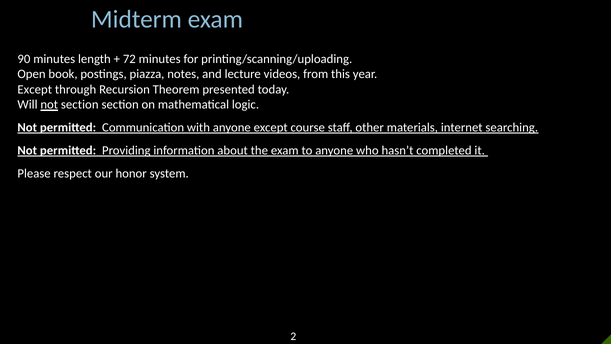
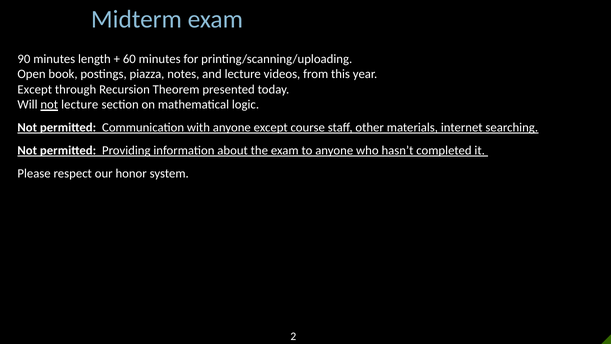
72: 72 -> 60
not section: section -> lecture
